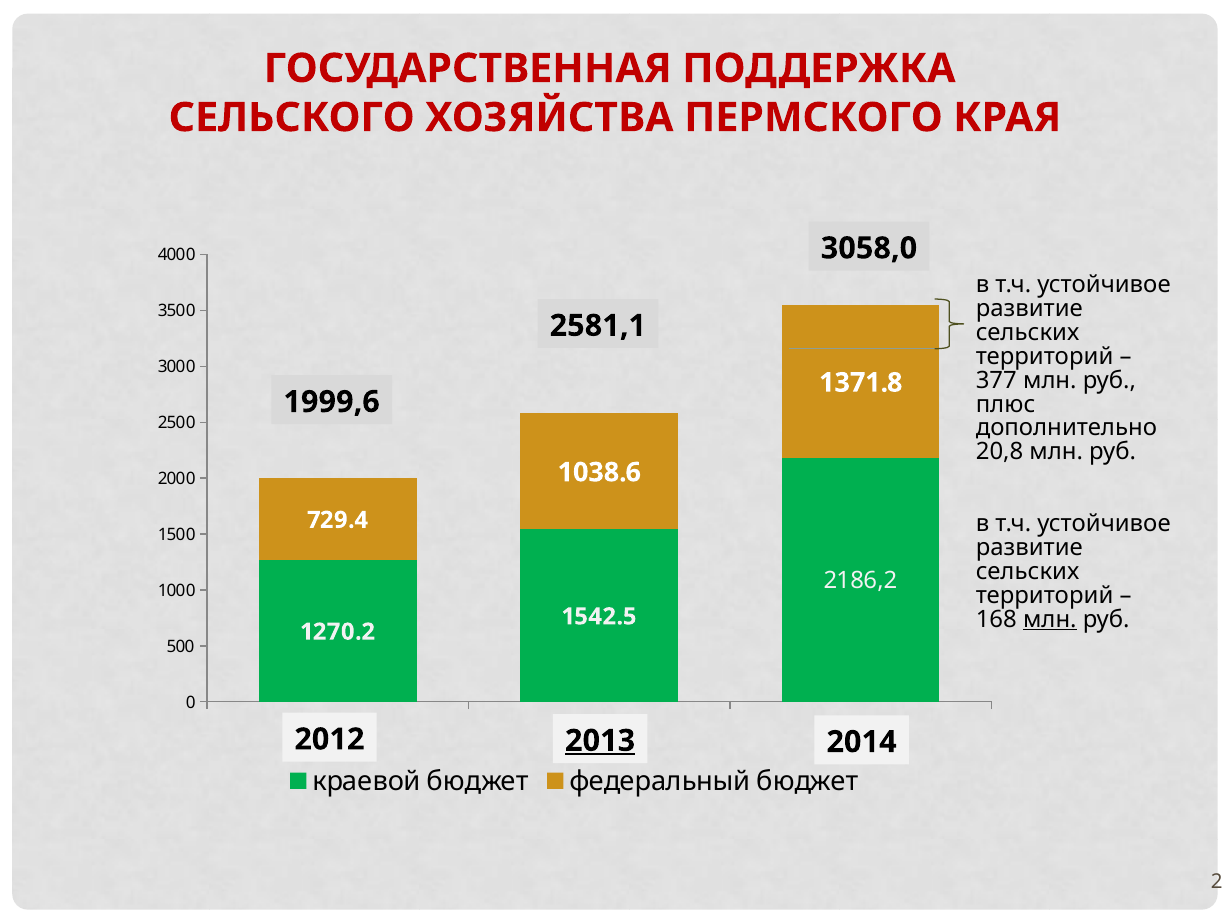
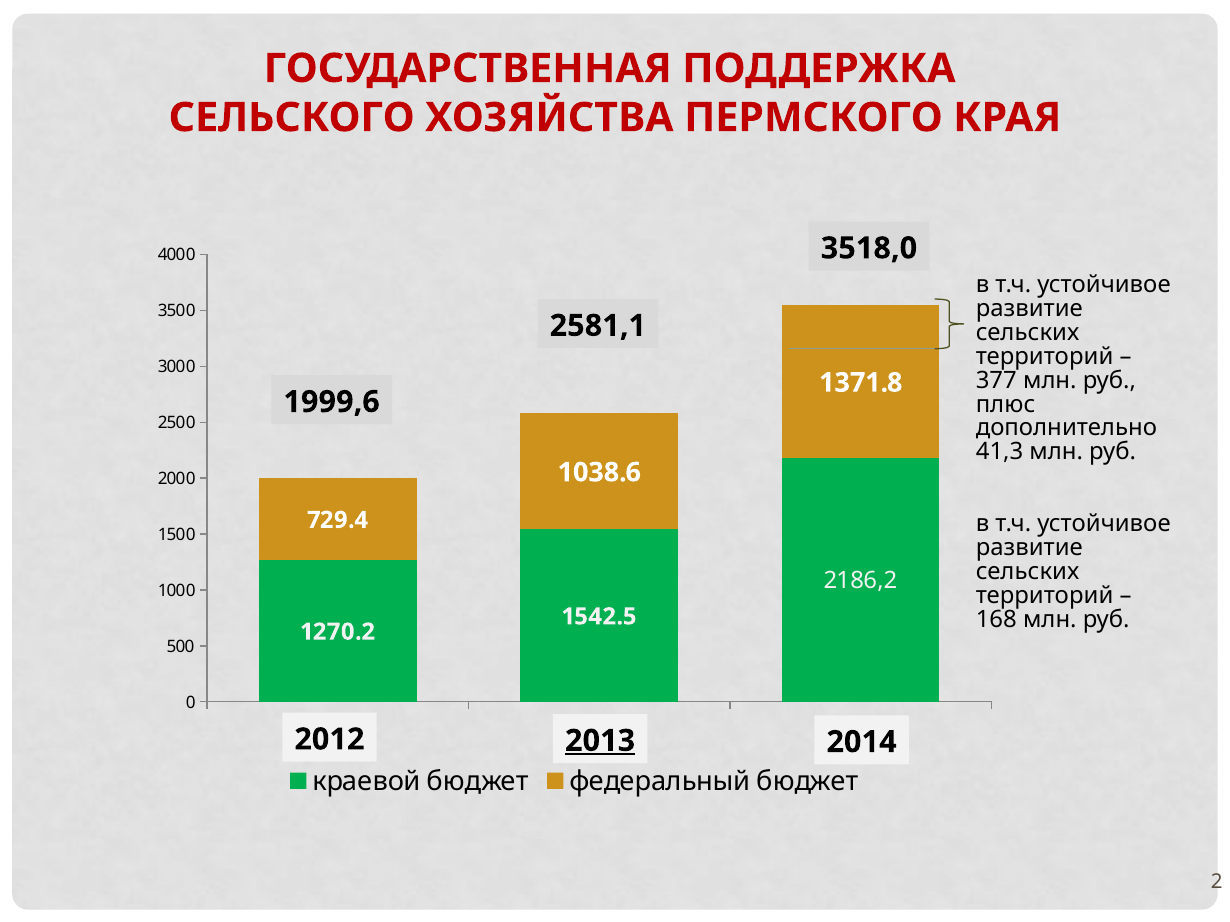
3058,0: 3058,0 -> 3518,0
20,8: 20,8 -> 41,3
млн at (1050, 620) underline: present -> none
